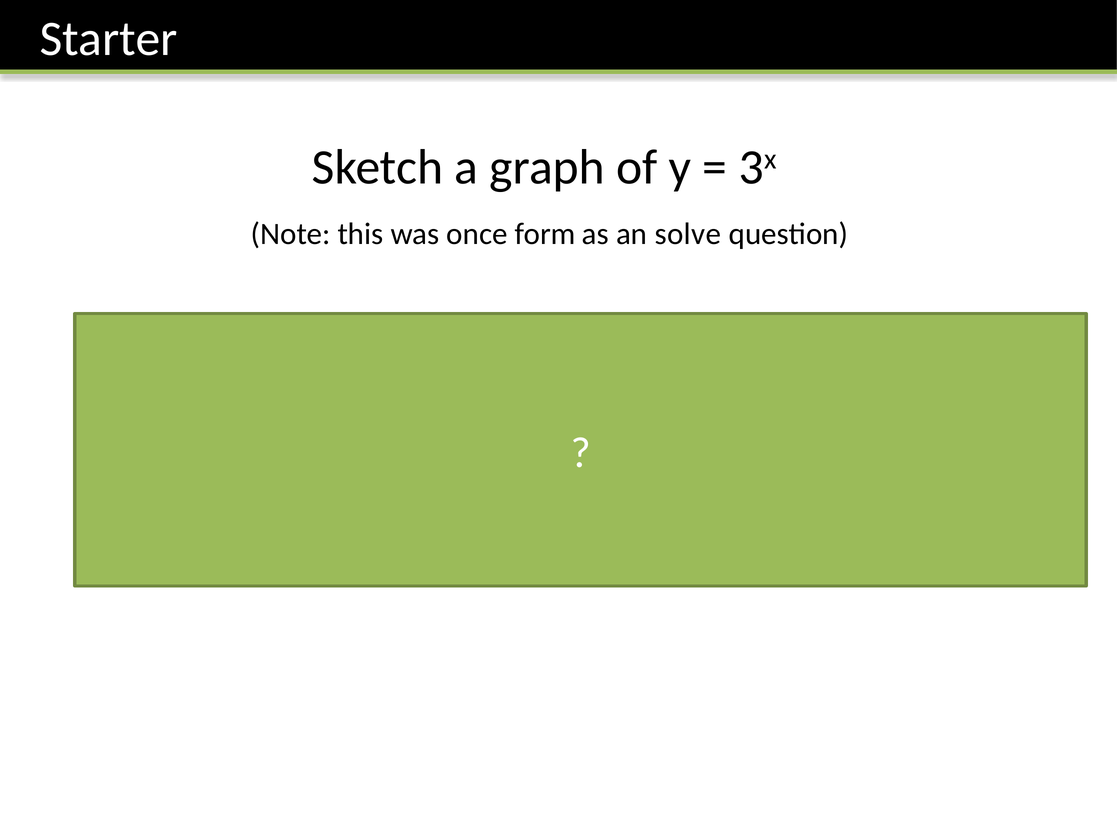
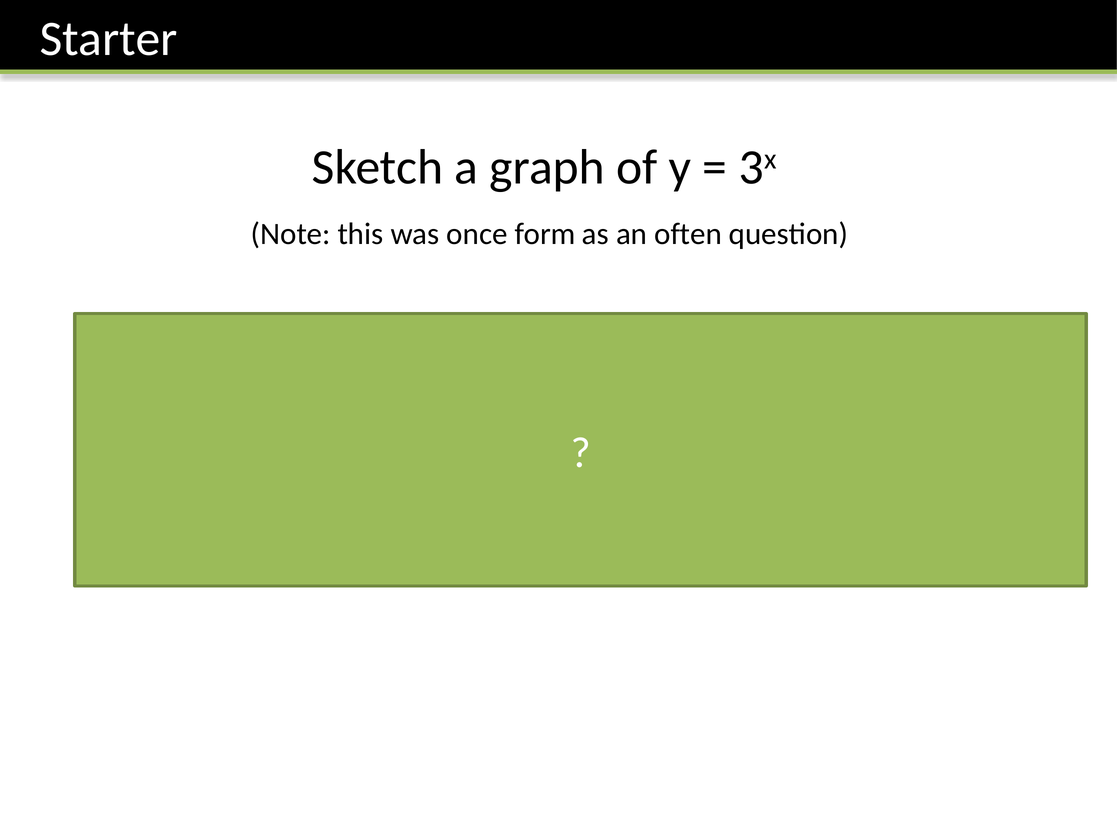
solve: solve -> often
